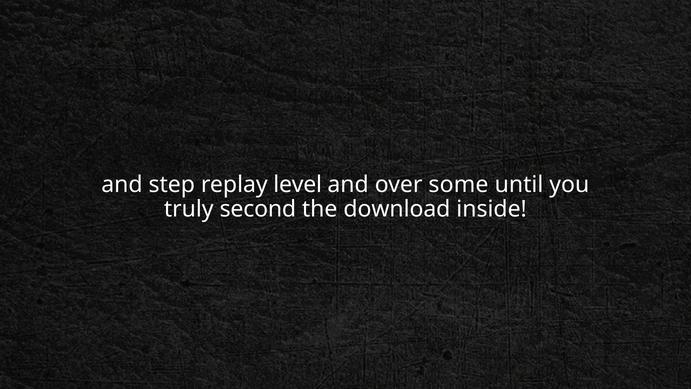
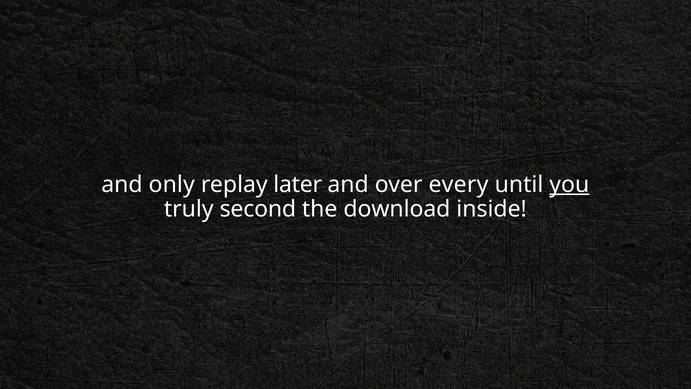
step: step -> only
level: level -> later
some: some -> every
you underline: none -> present
